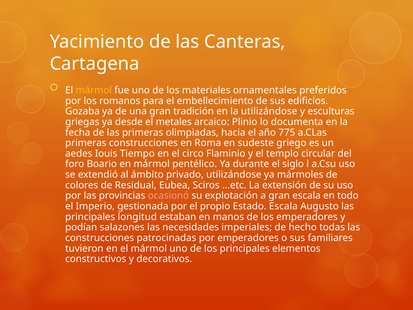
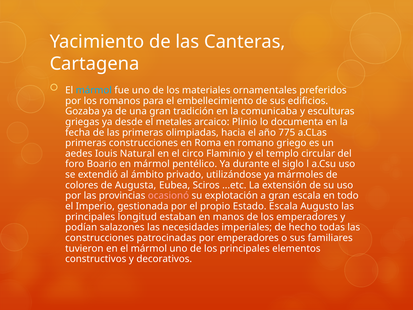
mármol at (94, 90) colour: yellow -> light blue
la utilizándose: utilizándose -> comunicaba
sudeste: sudeste -> romano
Tiempo: Tiempo -> Natural
Residual: Residual -> Augusta
